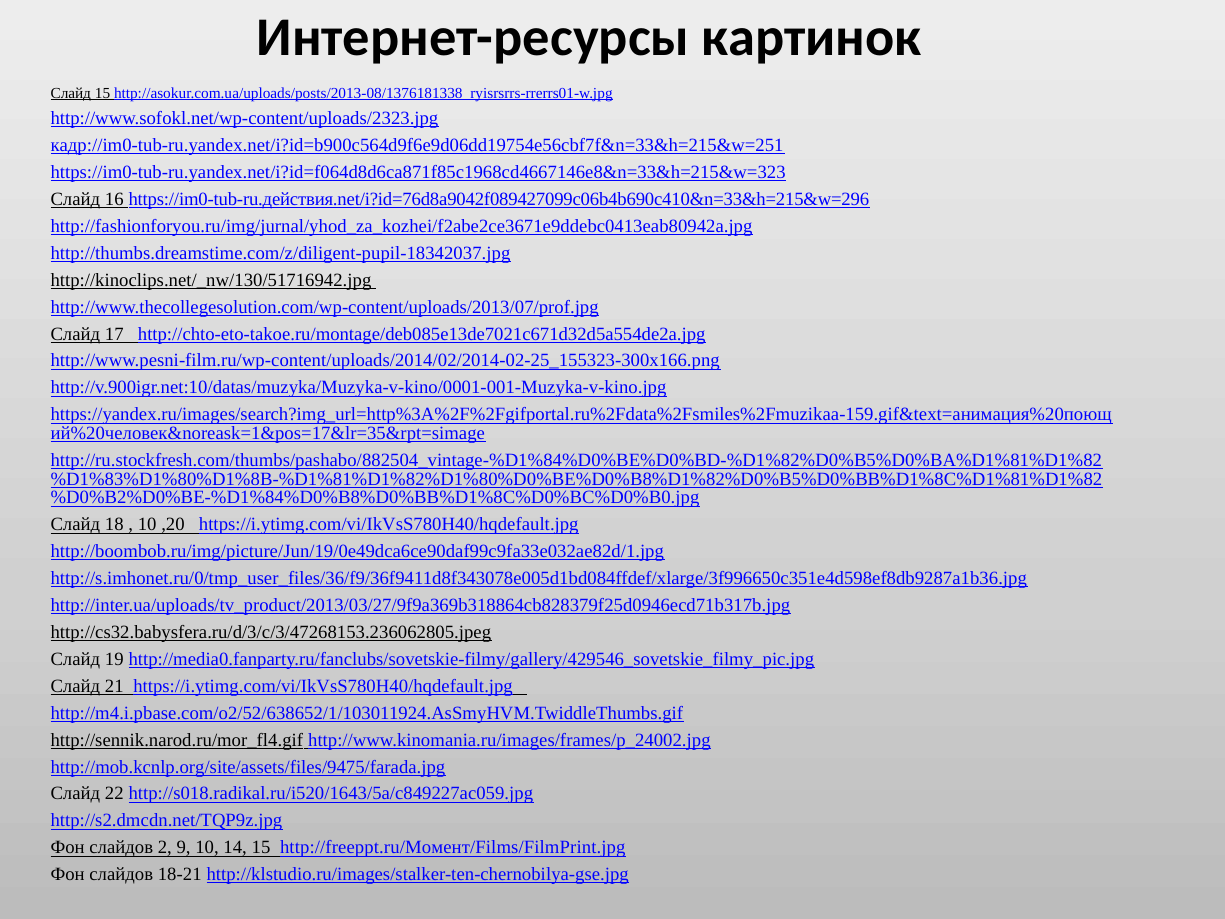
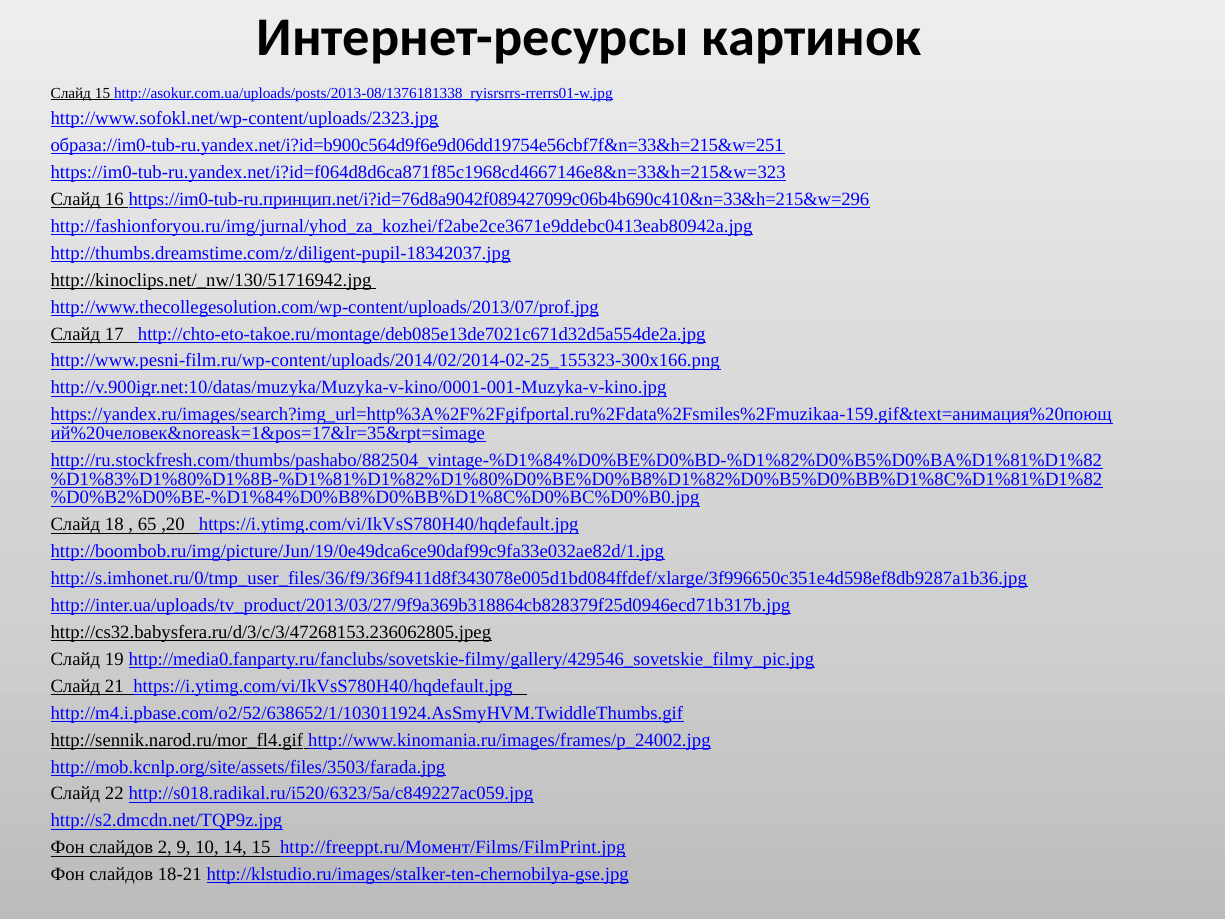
кадр://im0-tub-ru.yandex.net/i?id=b900c564d9f6e9d06dd19754e56cbf7f&n=33&h=215&w=251: кадр://im0-tub-ru.yandex.net/i?id=b900c564d9f6e9d06dd19754e56cbf7f&n=33&h=215&w=251 -> образа://im0-tub-ru.yandex.net/i?id=b900c564d9f6e9d06dd19754e56cbf7f&n=33&h=215&w=251
https://im0-tub-ru.действия.net/i?id=76d8a9042f089427099c06b4b690c410&n=33&h=215&w=296: https://im0-tub-ru.действия.net/i?id=76d8a9042f089427099c06b4b690c410&n=33&h=215&w=296 -> https://im0-tub-ru.принцип.net/i?id=76d8a9042f089427099c06b4b690c410&n=33&h=215&w=296
10 at (147, 524): 10 -> 65
http://mob.kcnlp.org/site/assets/files/9475/farada.jpg: http://mob.kcnlp.org/site/assets/files/9475/farada.jpg -> http://mob.kcnlp.org/site/assets/files/3503/farada.jpg
http://s018.radikal.ru/i520/1643/5a/c849227ac059.jpg: http://s018.radikal.ru/i520/1643/5a/c849227ac059.jpg -> http://s018.radikal.ru/i520/6323/5a/c849227ac059.jpg
